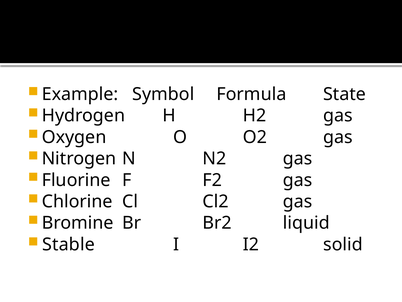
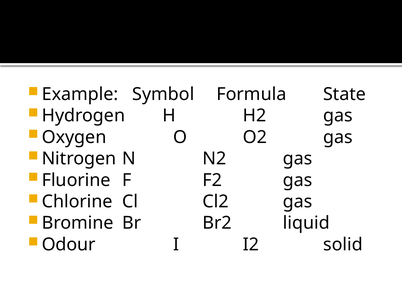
Stable: Stable -> Odour
